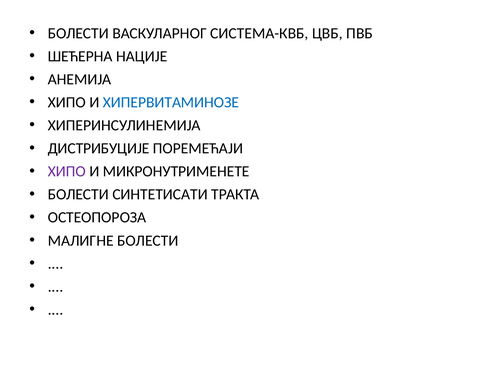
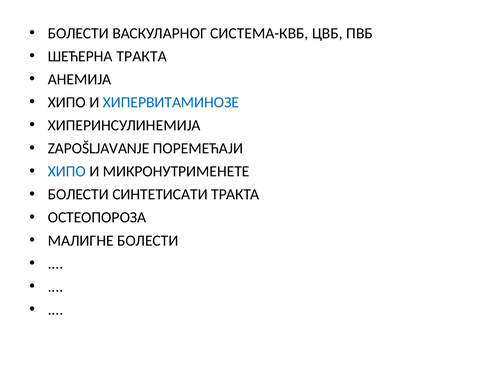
ШЕЋЕРНА НАЦИЈЕ: НАЦИЈЕ -> ТРАКТА
ДИСТРИБУЦИЈЕ: ДИСТРИБУЦИЈЕ -> ZAPOŠLJAVANJE
ХИПО at (67, 172) colour: purple -> blue
